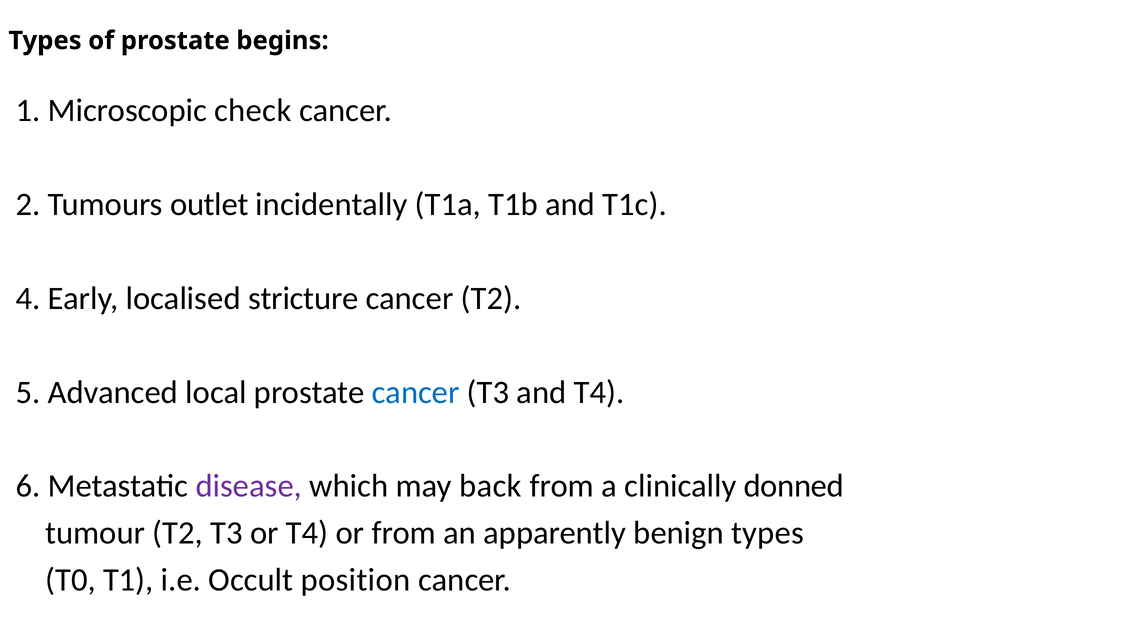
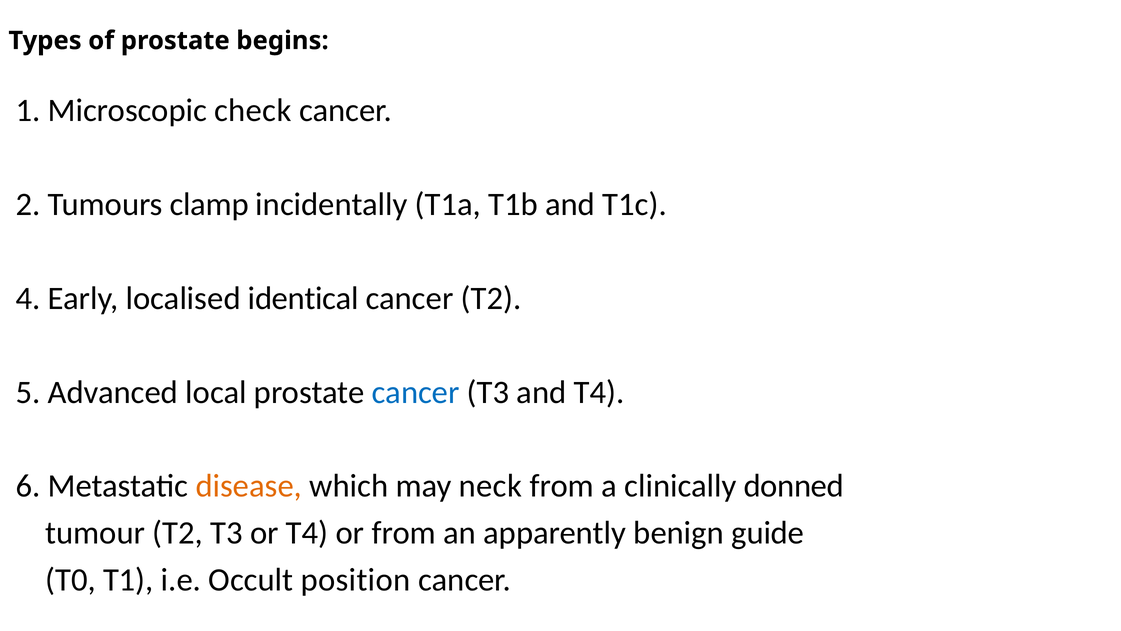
outlet: outlet -> clamp
stricture: stricture -> identical
disease colour: purple -> orange
back: back -> neck
benign types: types -> guide
